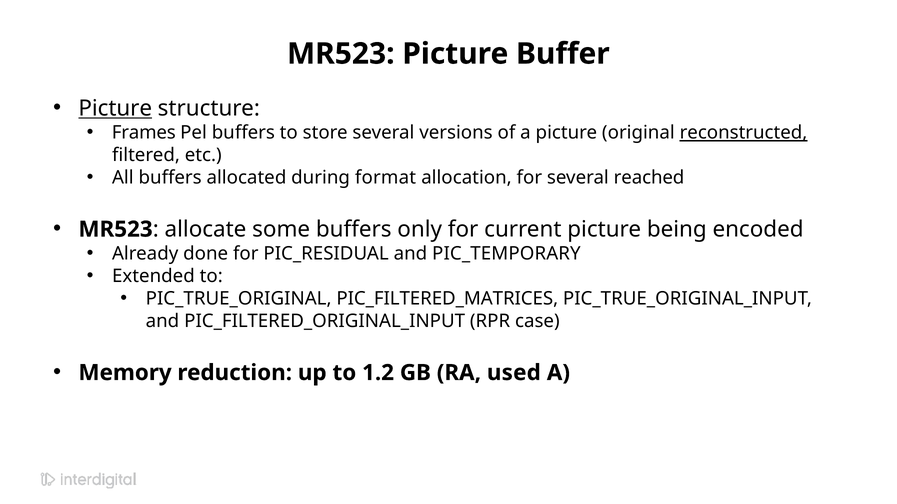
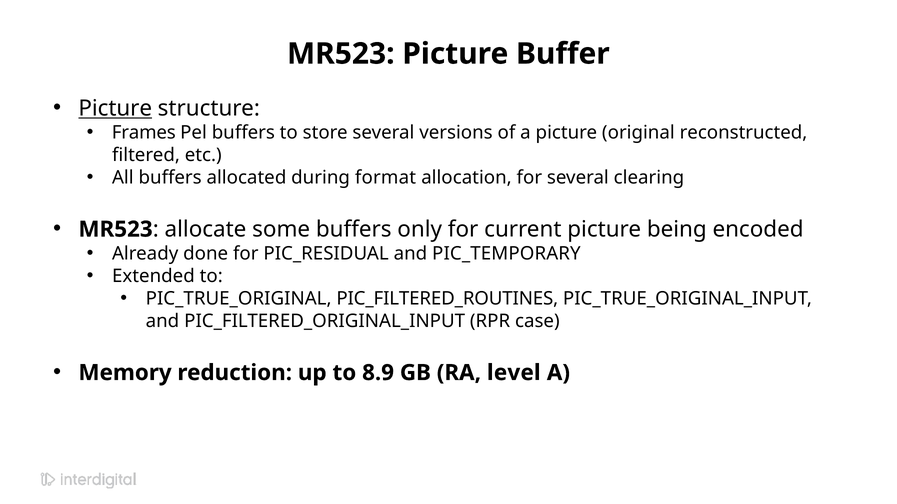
reconstructed underline: present -> none
reached: reached -> clearing
PIC_FILTERED_MATRICES: PIC_FILTERED_MATRICES -> PIC_FILTERED_ROUTINES
1.2: 1.2 -> 8.9
used: used -> level
